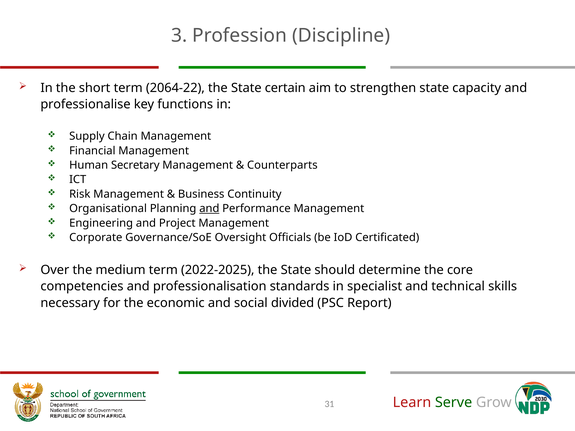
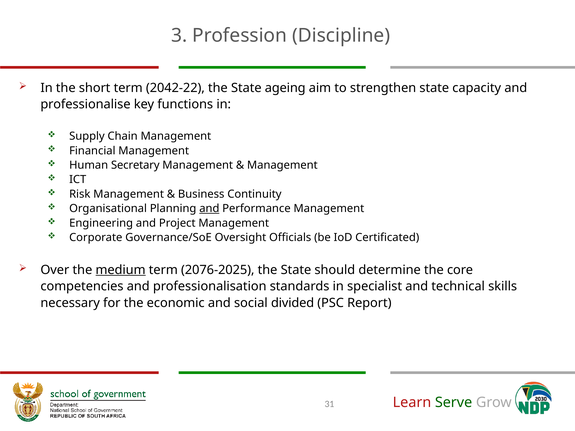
2064-22: 2064-22 -> 2042-22
certain: certain -> ageing
Counterparts at (282, 165): Counterparts -> Management
medium underline: none -> present
2022-2025: 2022-2025 -> 2076-2025
